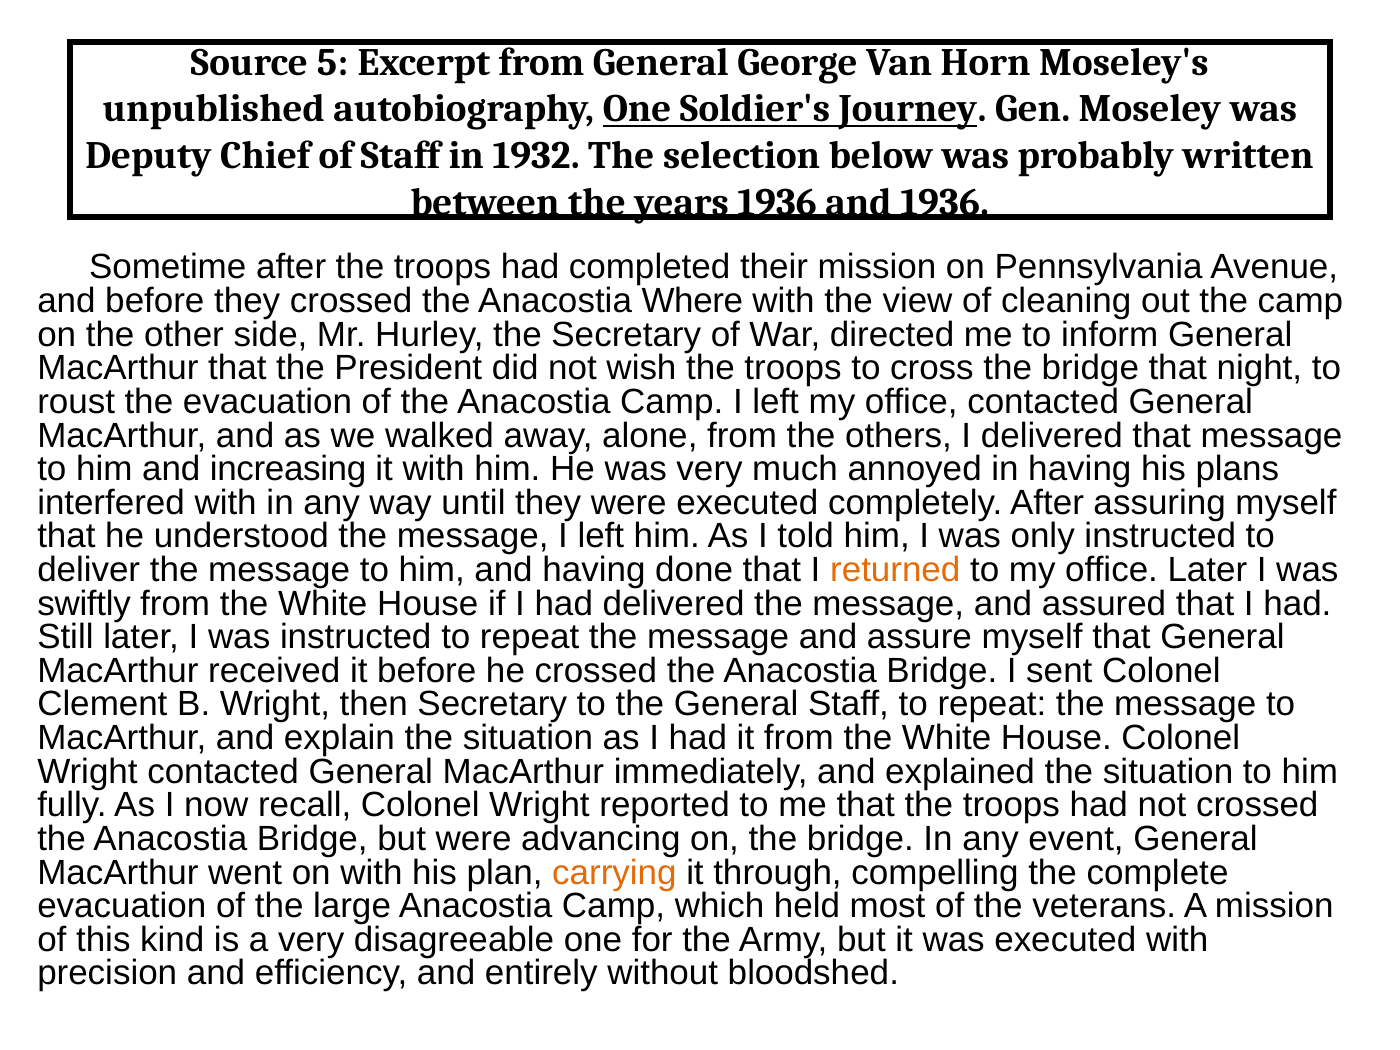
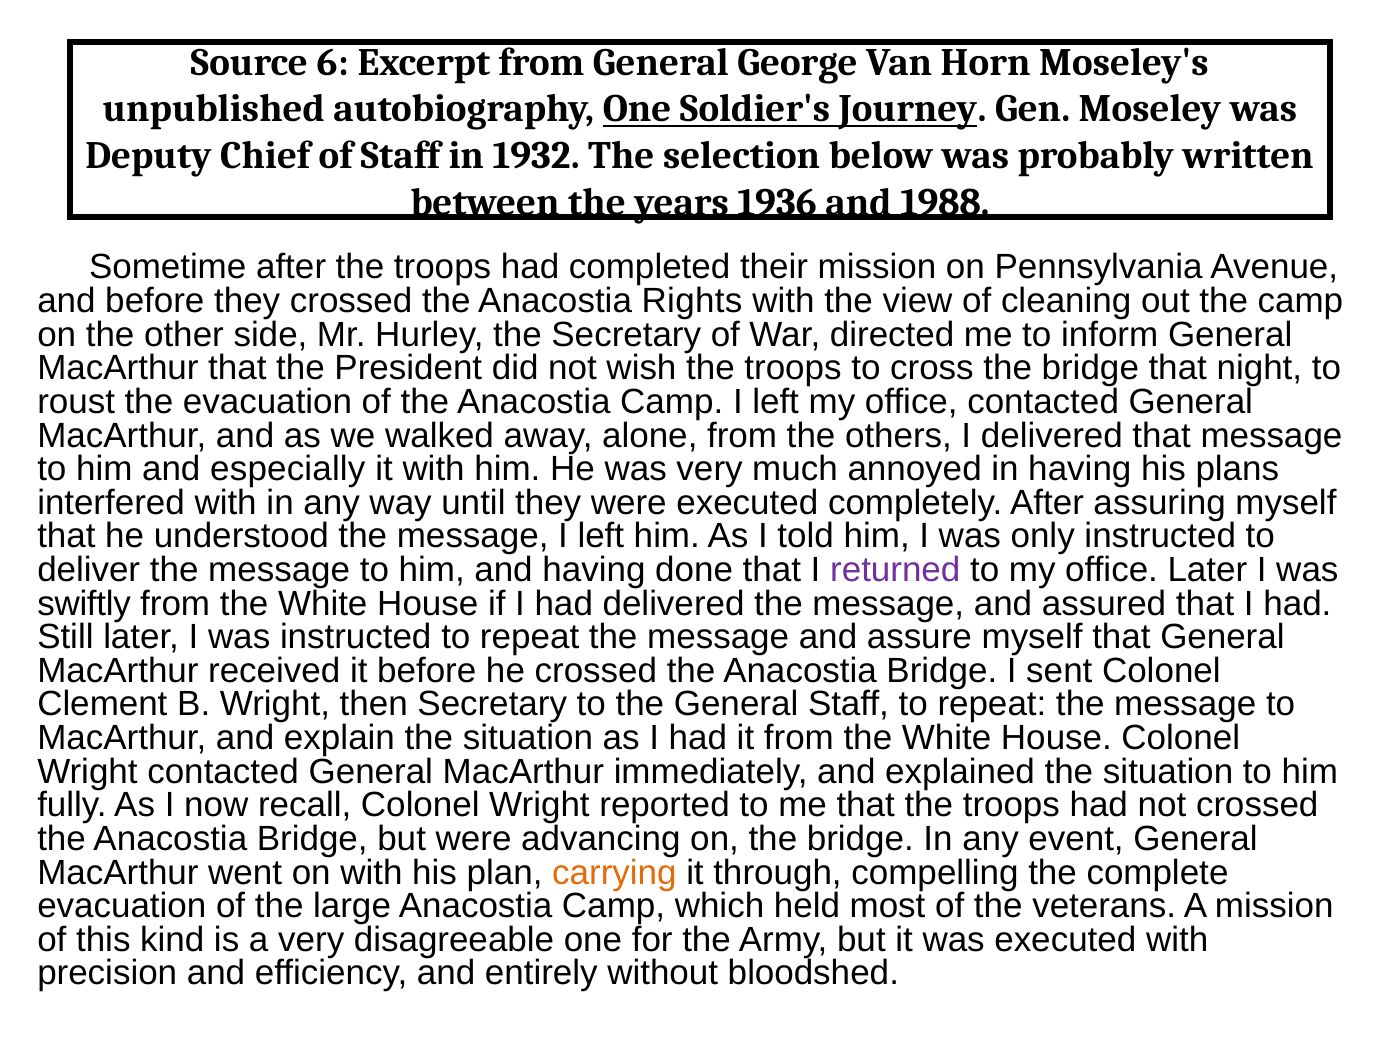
5: 5 -> 6
and 1936: 1936 -> 1988
Where: Where -> Rights
increasing: increasing -> especially
returned colour: orange -> purple
